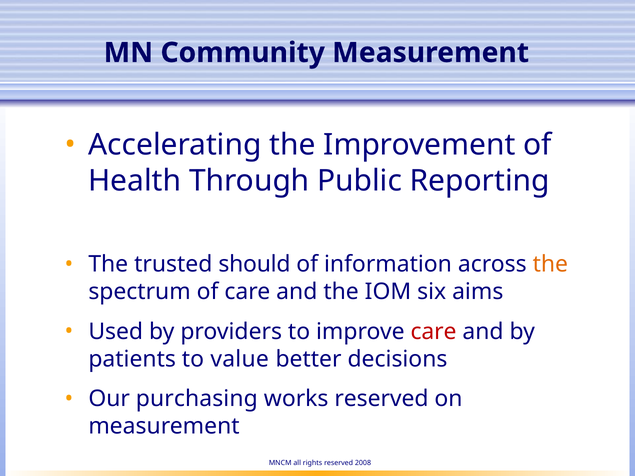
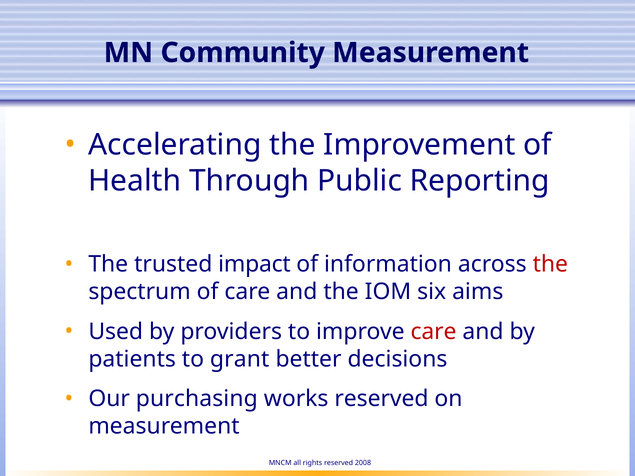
should: should -> impact
the at (550, 264) colour: orange -> red
value: value -> grant
